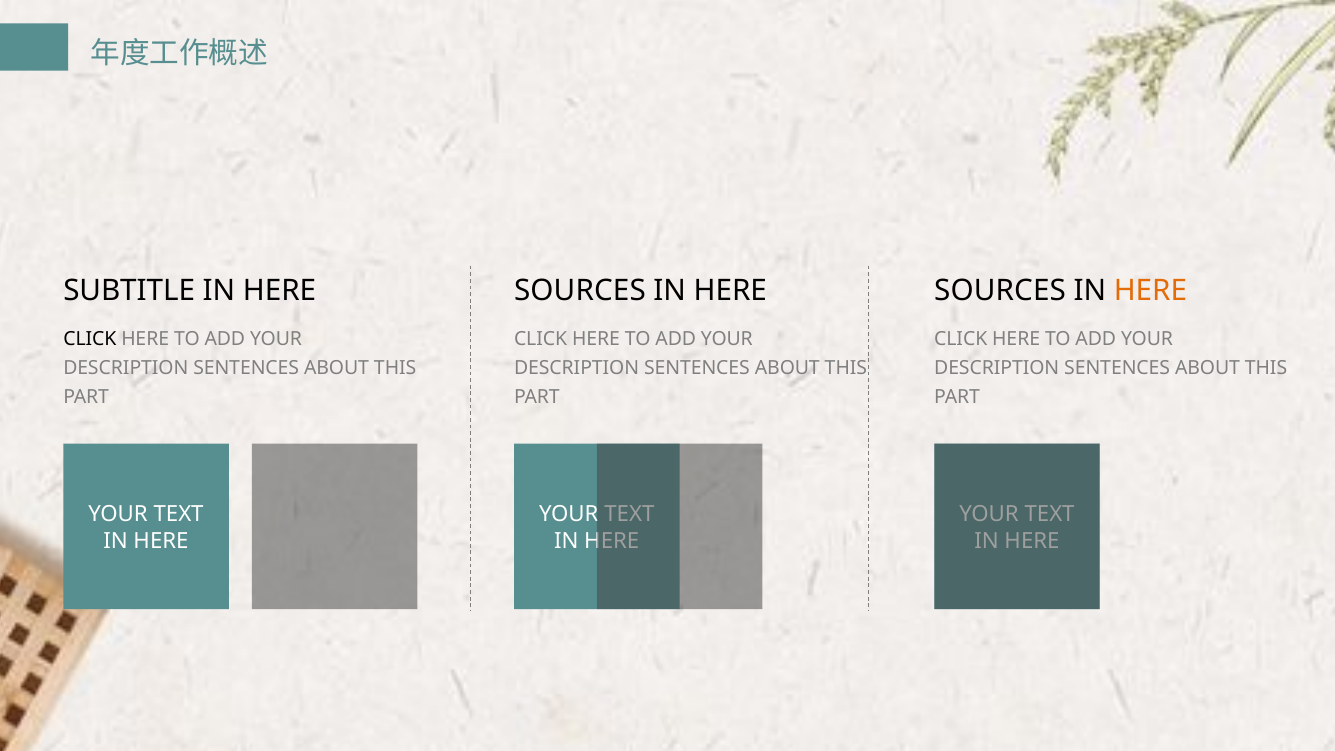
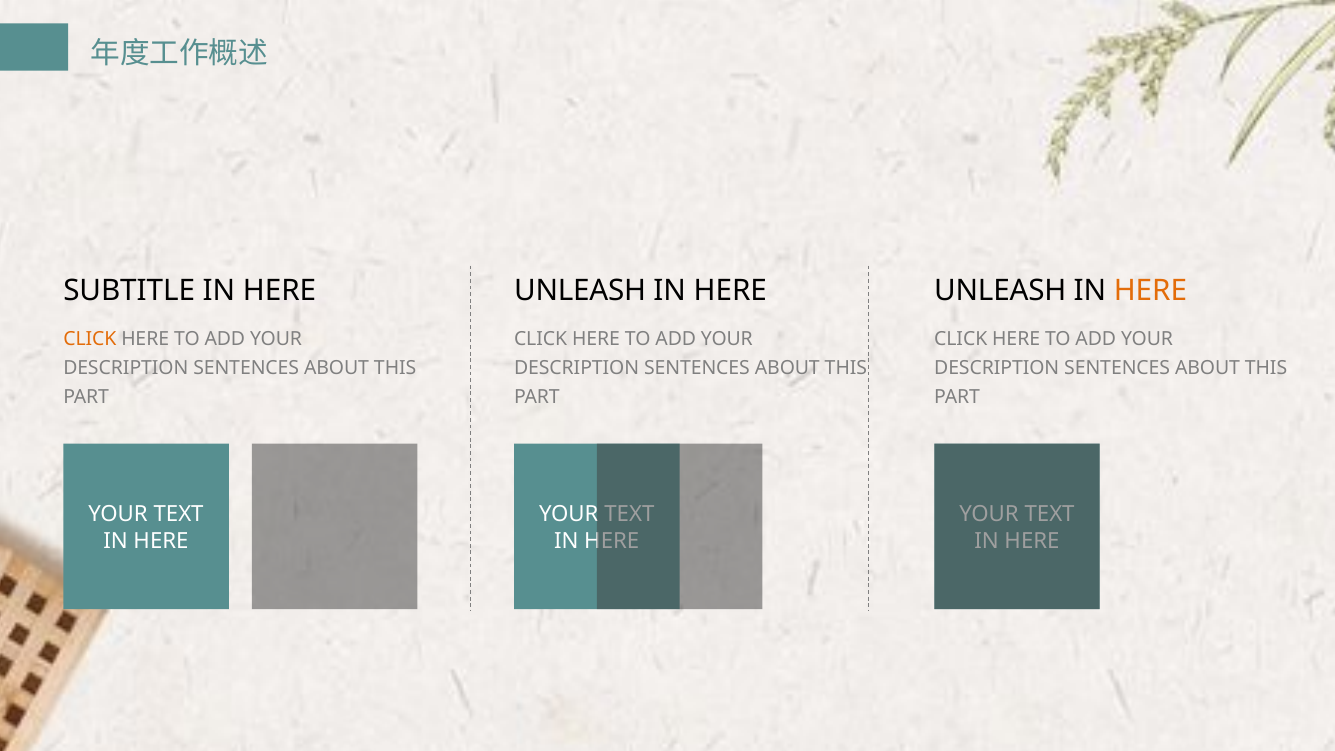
SOURCES at (580, 291): SOURCES -> UNLEASH
SOURCES at (1000, 291): SOURCES -> UNLEASH
CLICK at (90, 339) colour: black -> orange
